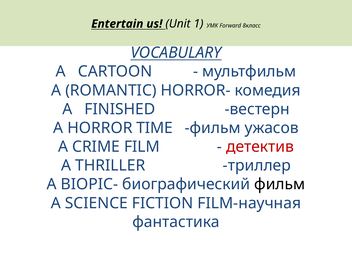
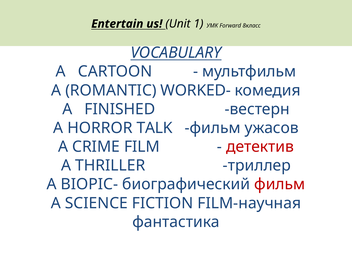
HORROR-: HORROR- -> WORKED-
TIME: TIME -> TALK
фильм at (280, 184) colour: black -> red
